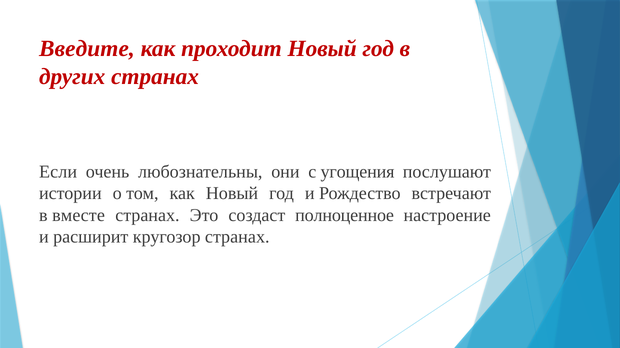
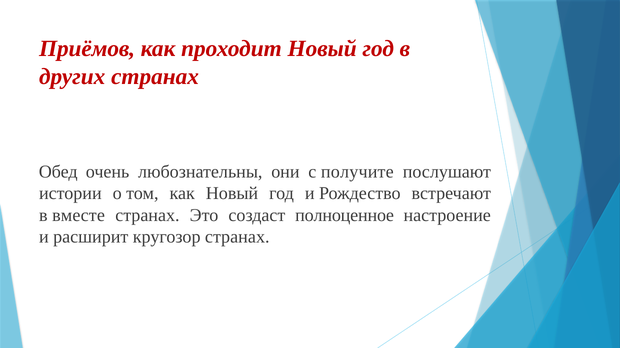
Введите: Введите -> Приёмов
Если: Если -> Обед
угощения: угощения -> получите
